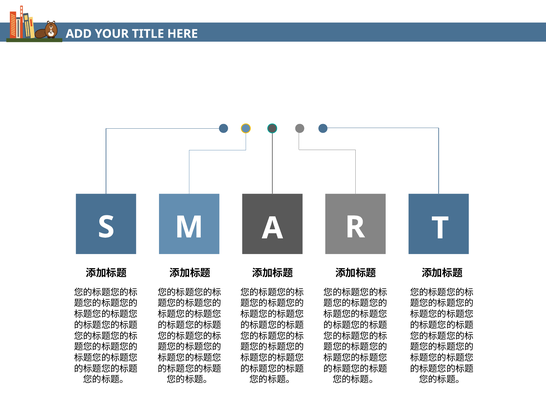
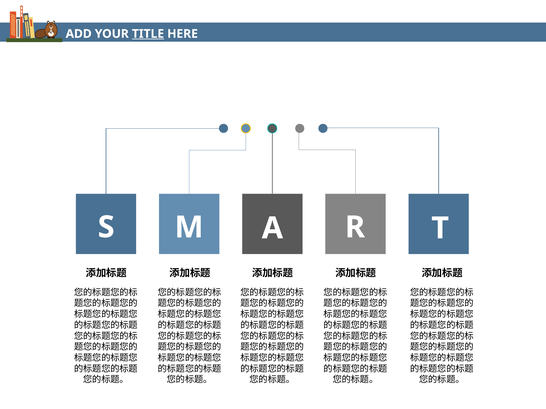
TITLE underline: none -> present
